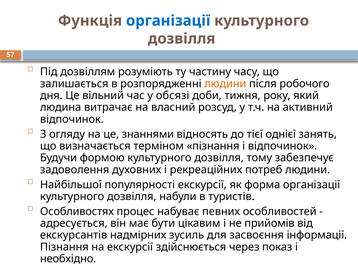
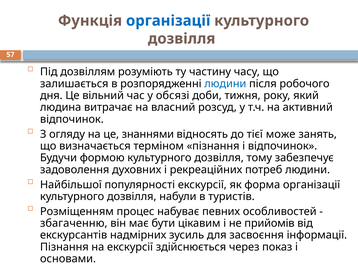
людини at (225, 84) colour: orange -> blue
однієї: однієї -> може
Особливостях: Особливостях -> Розміщенням
адресується: адресується -> збагаченню
необхідно: необхідно -> основами
